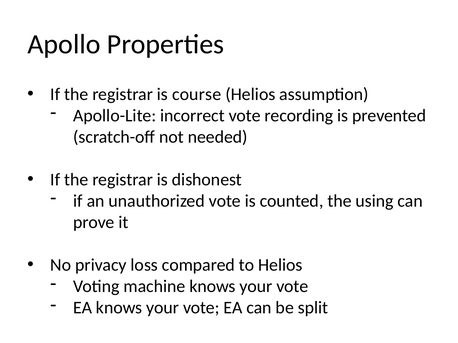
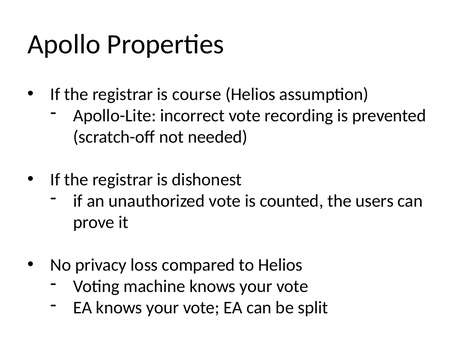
using: using -> users
